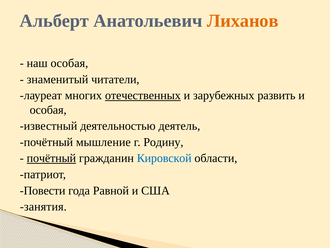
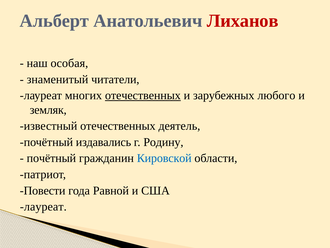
Лиханов colour: orange -> red
развить: развить -> любого
особая at (48, 110): особая -> земляк
известный деятельностью: деятельностью -> отечественных
мышление: мышление -> издавались
почётный at (51, 158) underline: present -> none
занятия at (43, 206): занятия -> лауреат
